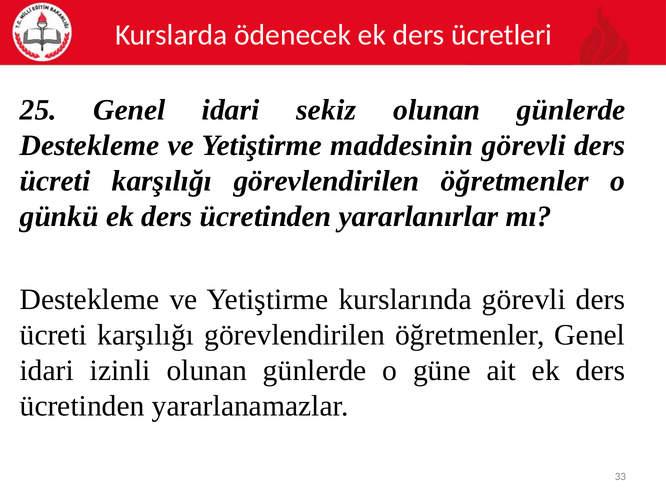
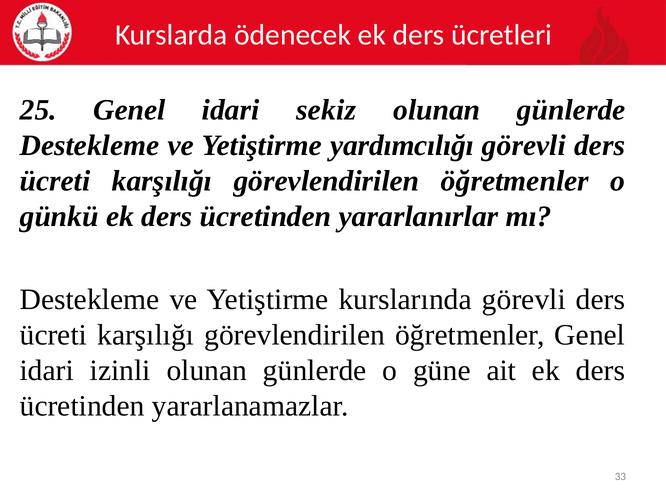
maddesinin: maddesinin -> yardımcılığı
